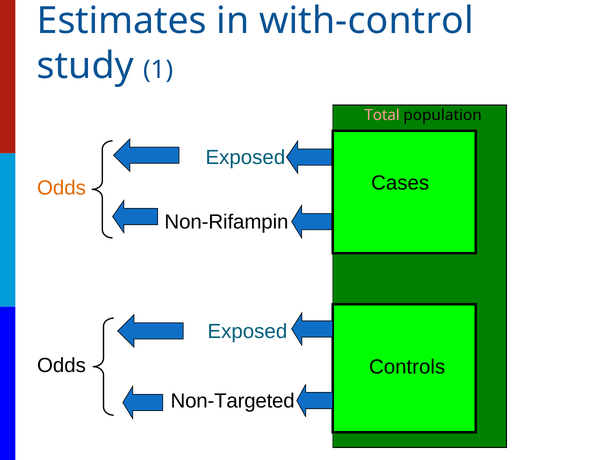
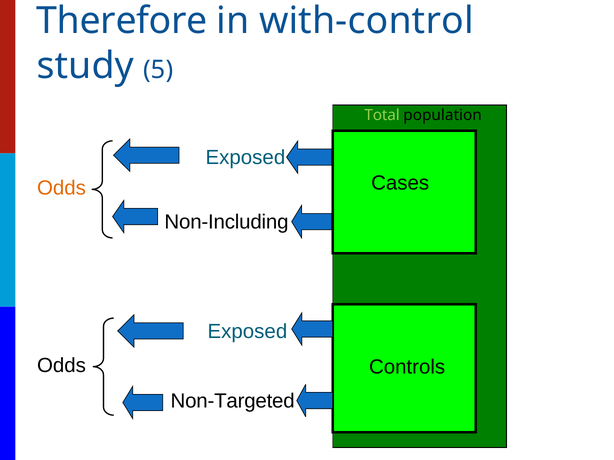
Estimates: Estimates -> Therefore
1: 1 -> 5
Total colour: pink -> light green
Non-Rifampin: Non-Rifampin -> Non-Including
